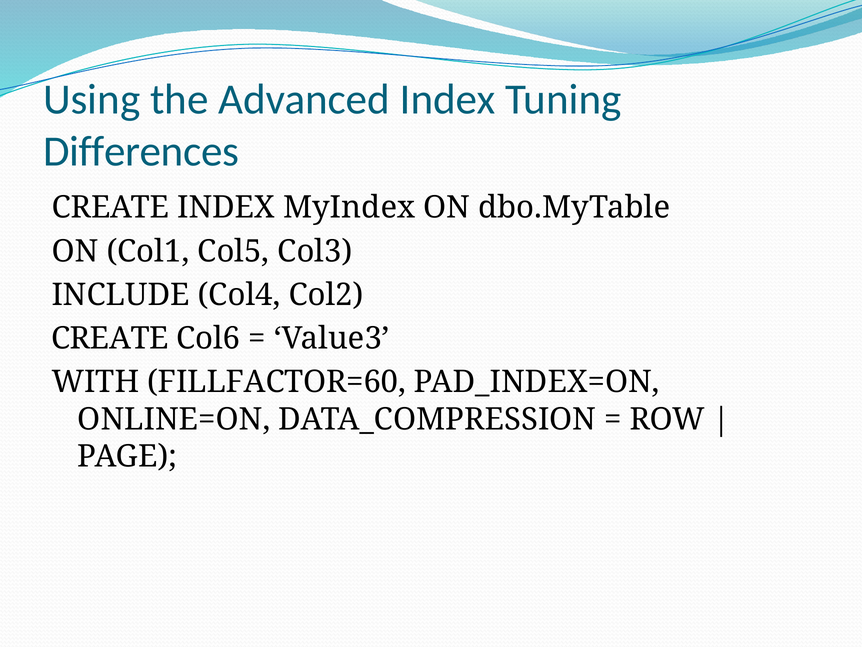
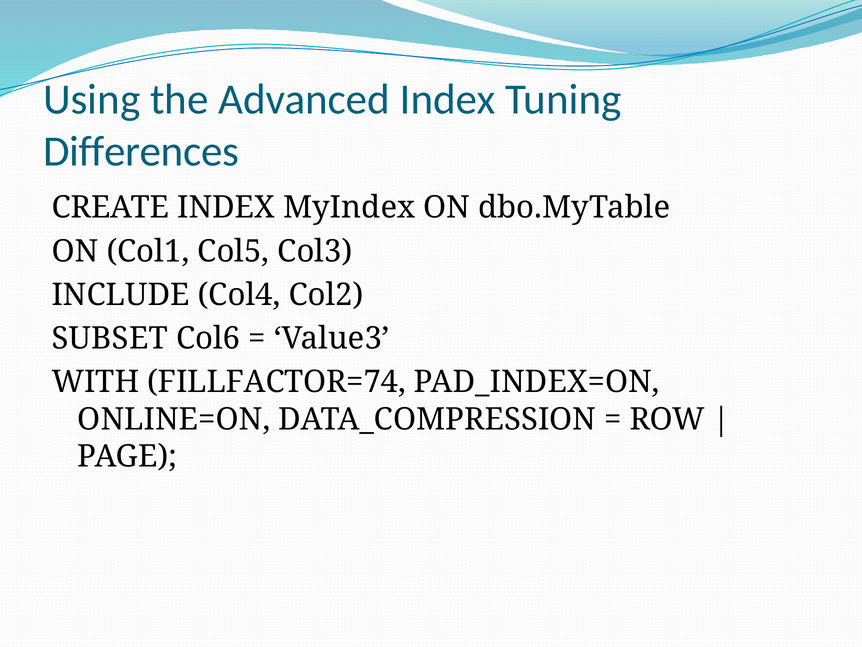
CREATE at (110, 338): CREATE -> SUBSET
FILLFACTOR=60: FILLFACTOR=60 -> FILLFACTOR=74
